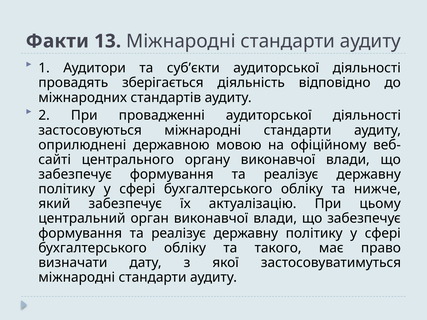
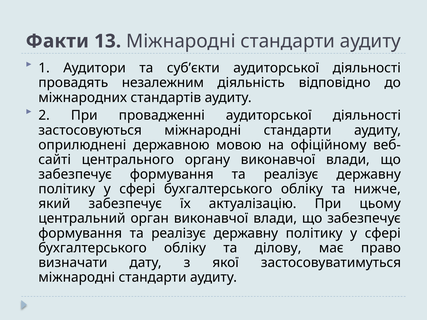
зберігається: зберігається -> незалежним
такого: такого -> ділову
